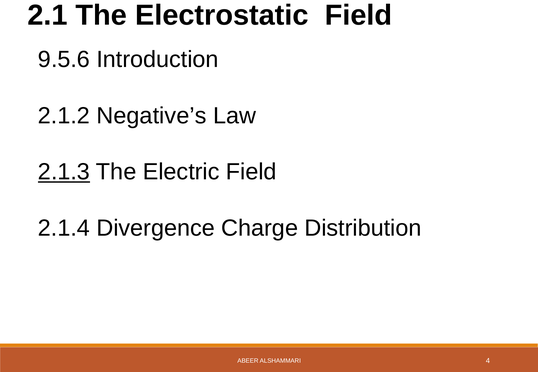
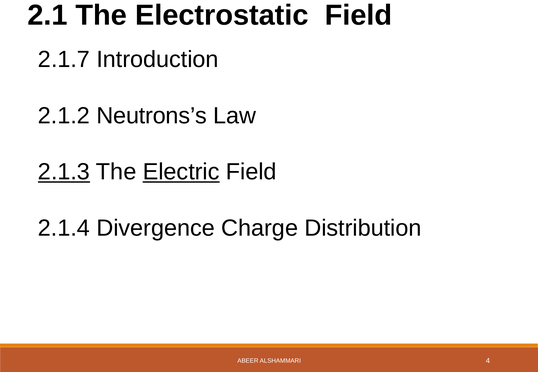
9.5.6: 9.5.6 -> 2.1.7
Negative’s: Negative’s -> Neutrons’s
Electric underline: none -> present
